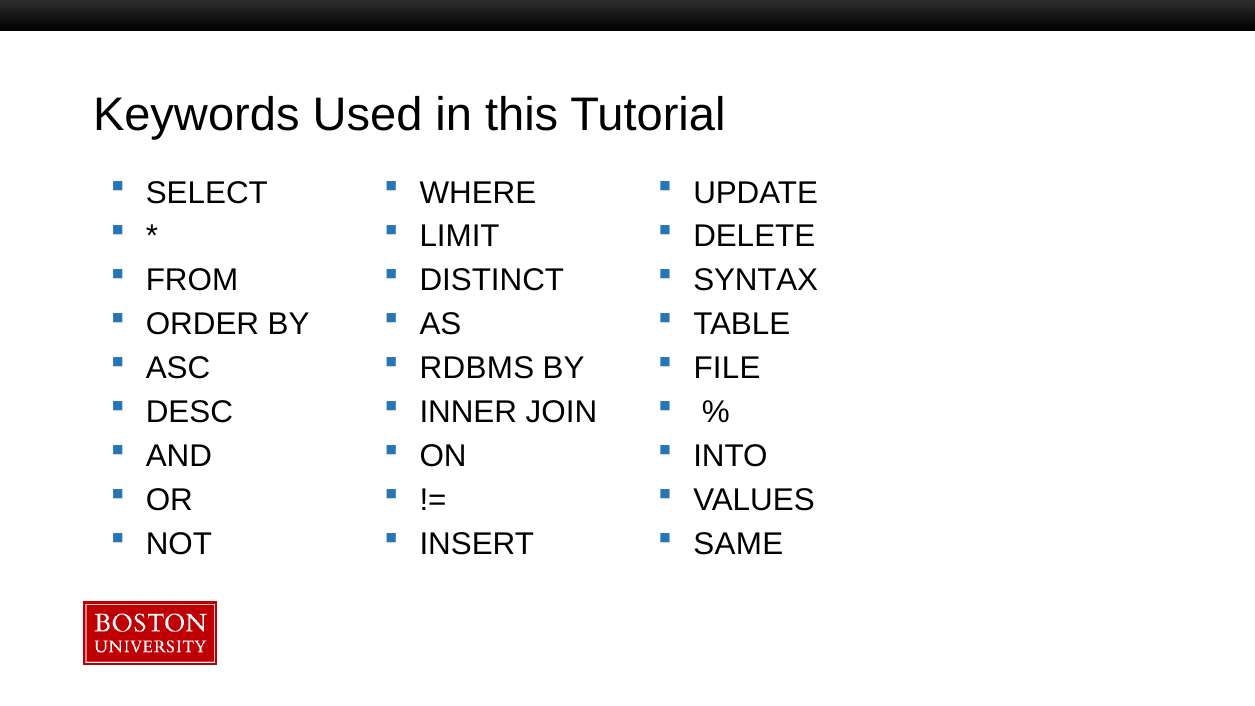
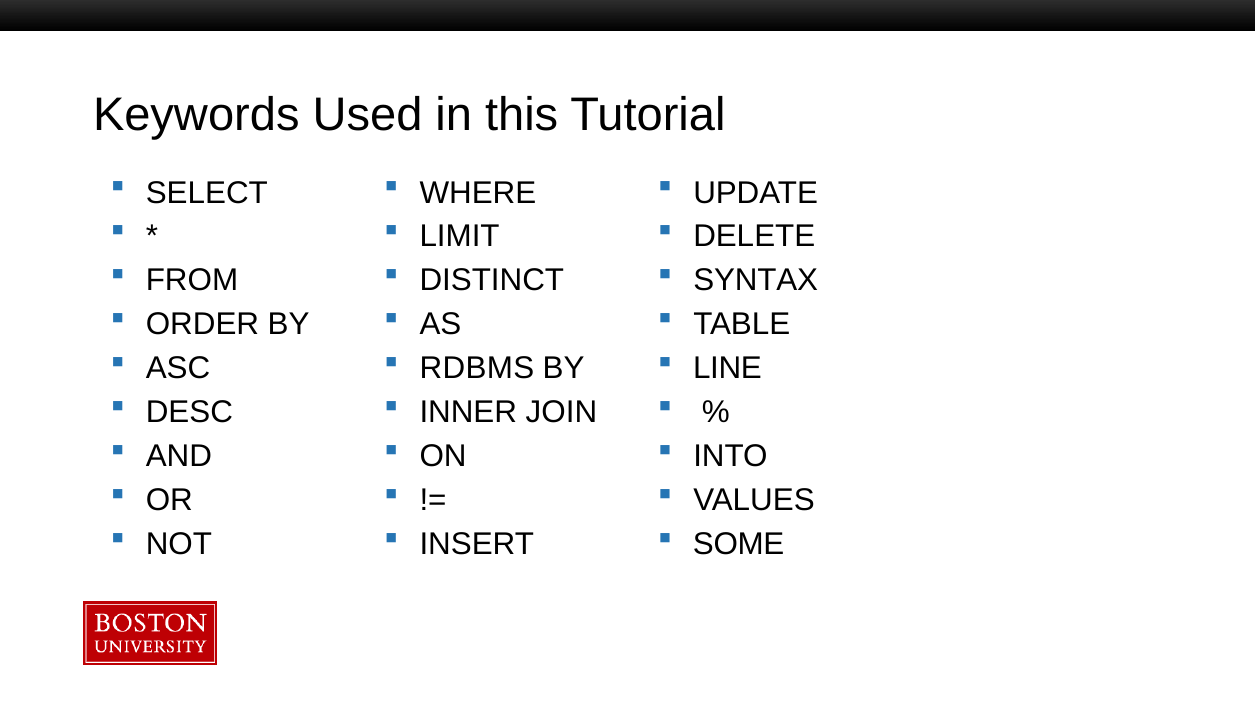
FILE: FILE -> LINE
SAME: SAME -> SOME
